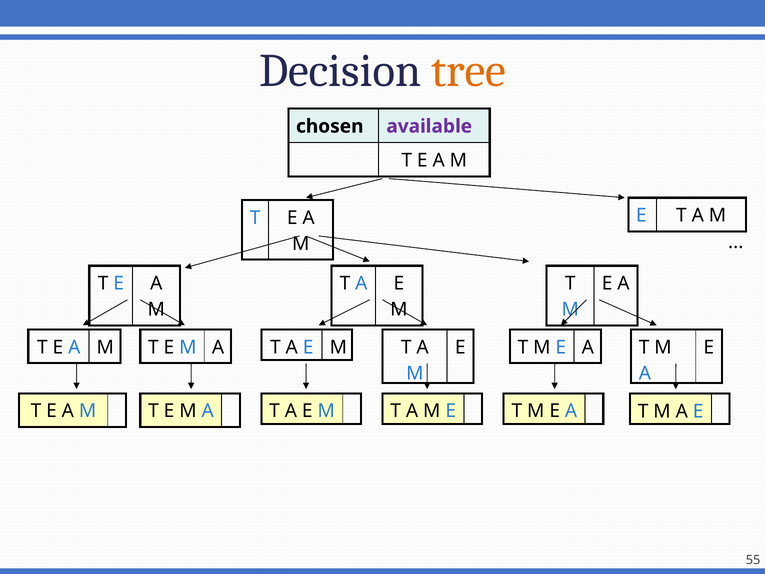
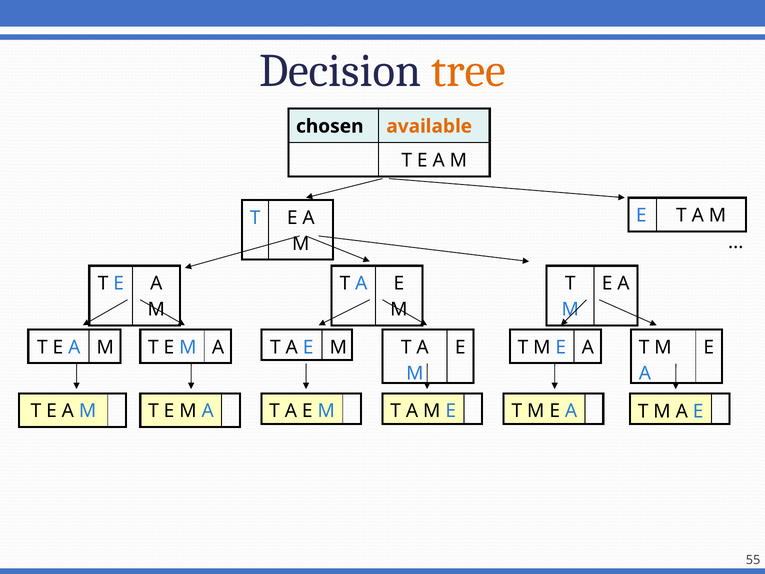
available colour: purple -> orange
